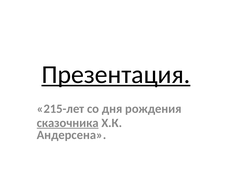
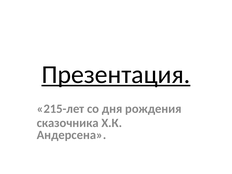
сказочника underline: present -> none
